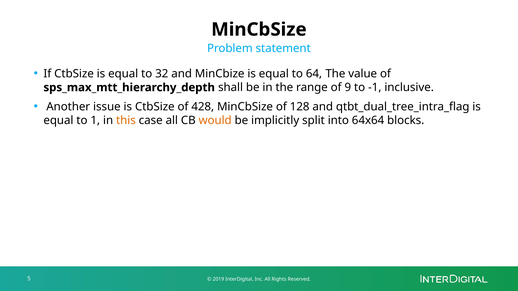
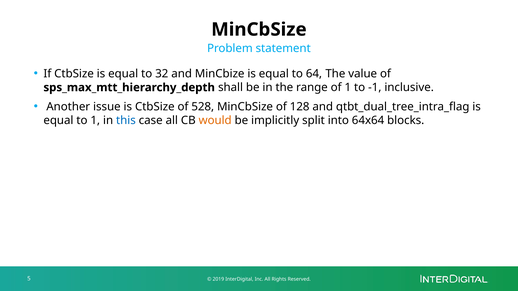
of 9: 9 -> 1
428: 428 -> 528
this colour: orange -> blue
